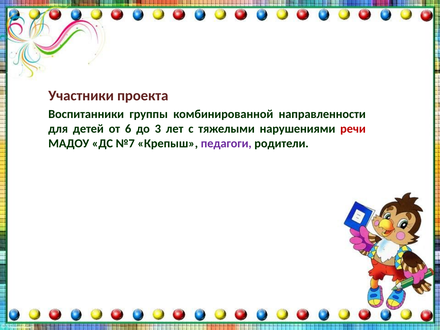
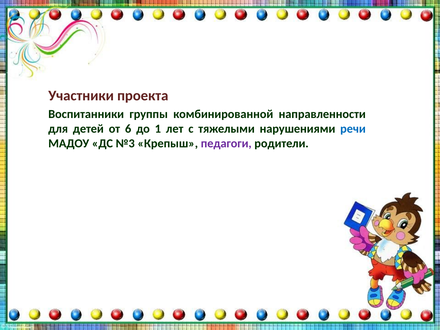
3: 3 -> 1
речи colour: red -> blue
№7: №7 -> №3
